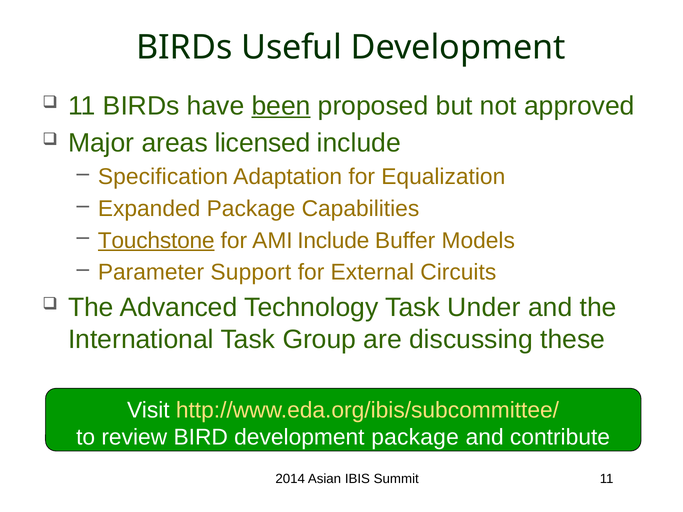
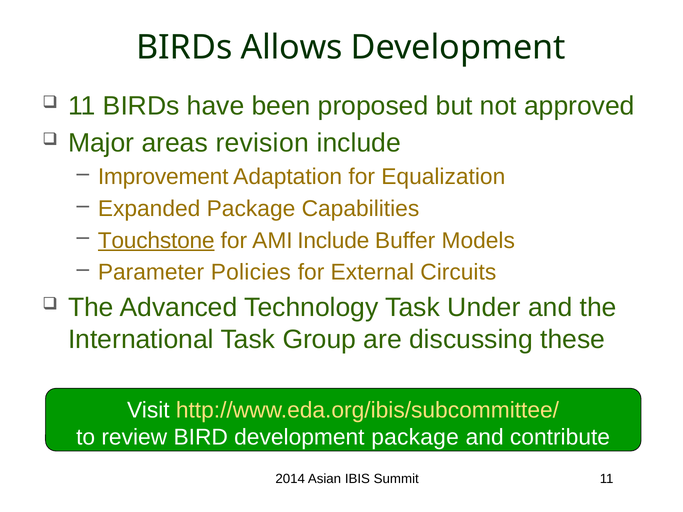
Useful: Useful -> Allows
been underline: present -> none
licensed: licensed -> revision
Specification: Specification -> Improvement
Support: Support -> Policies
